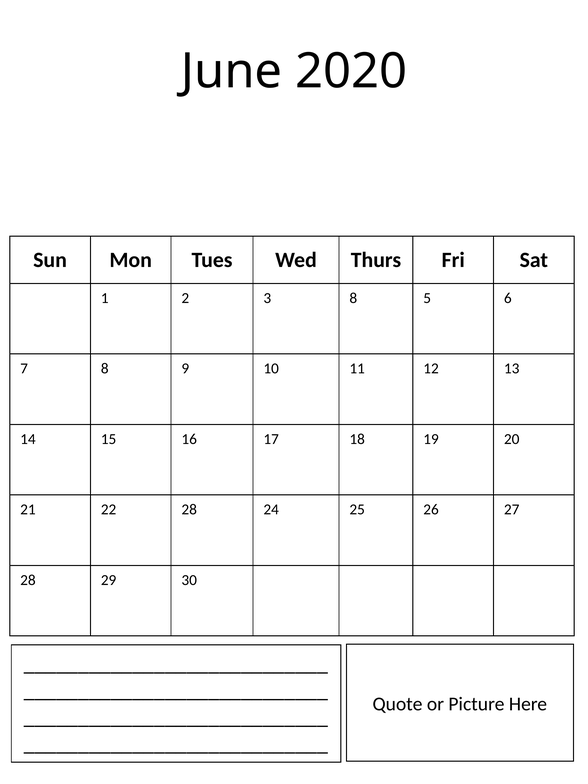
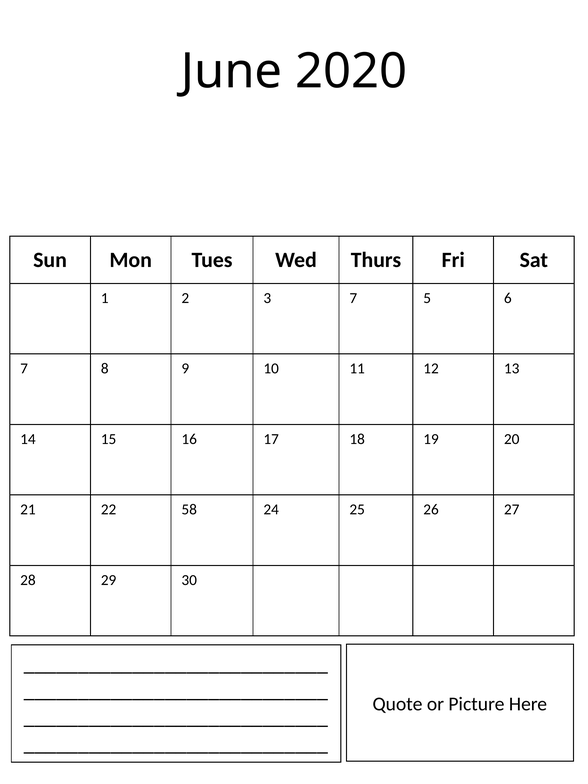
3 8: 8 -> 7
22 28: 28 -> 58
